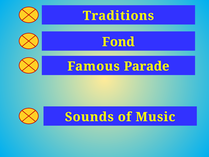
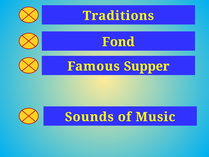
Parade: Parade -> Supper
